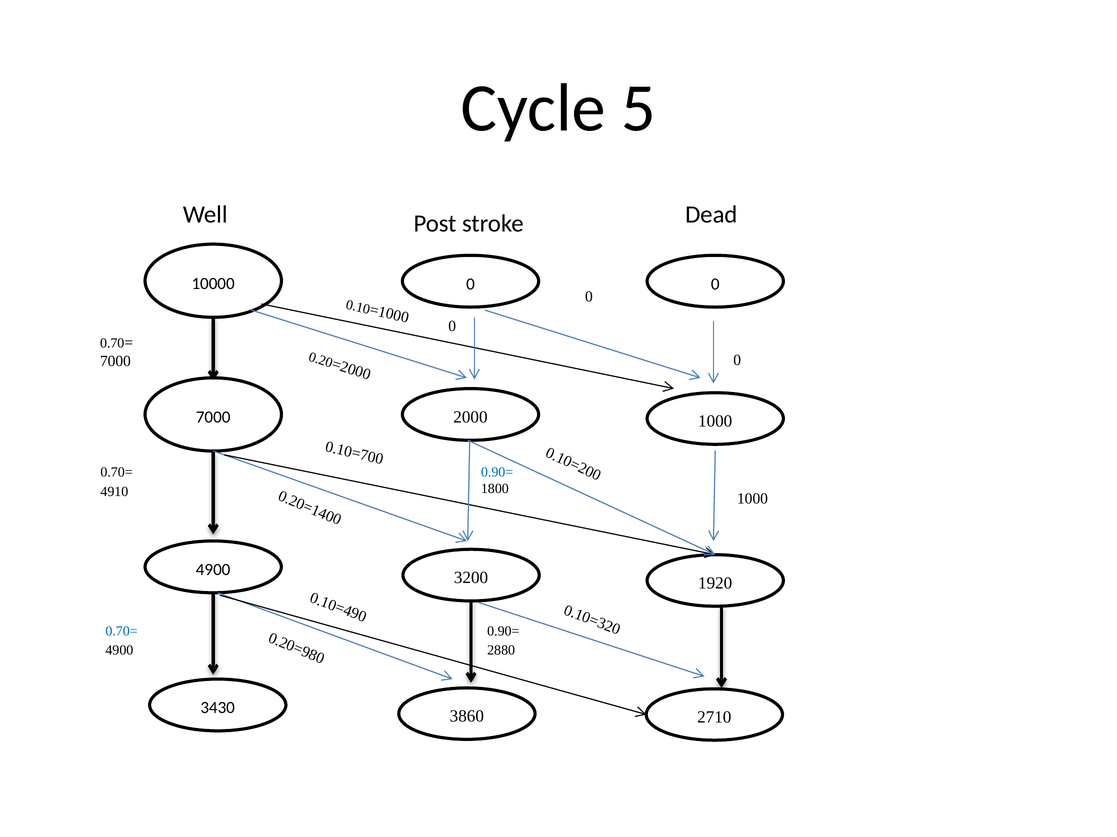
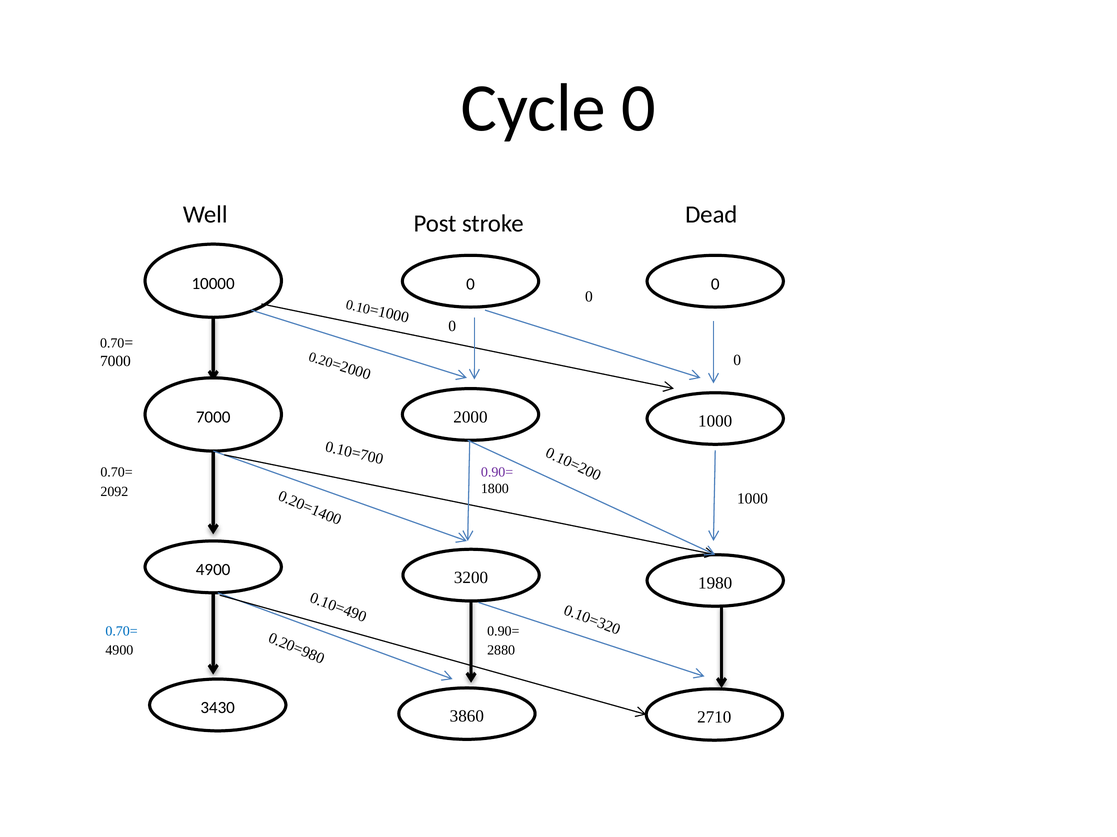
Cycle 5: 5 -> 0
0.90= at (497, 472) colour: blue -> purple
4910: 4910 -> 2092
1920: 1920 -> 1980
